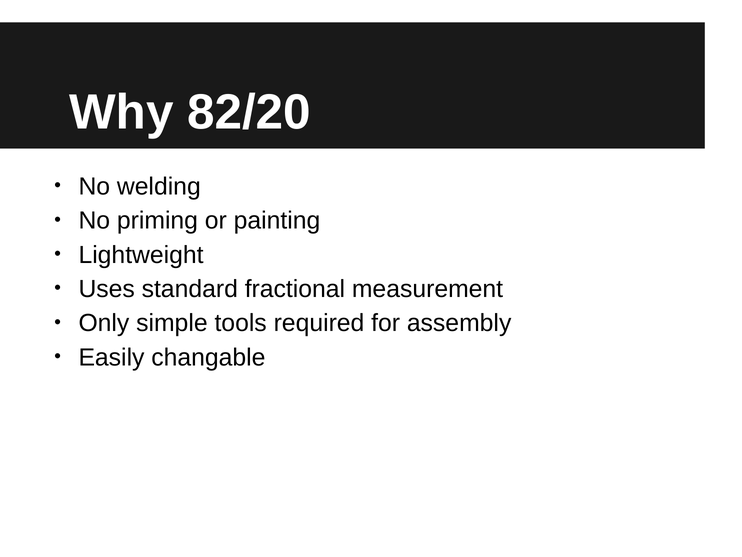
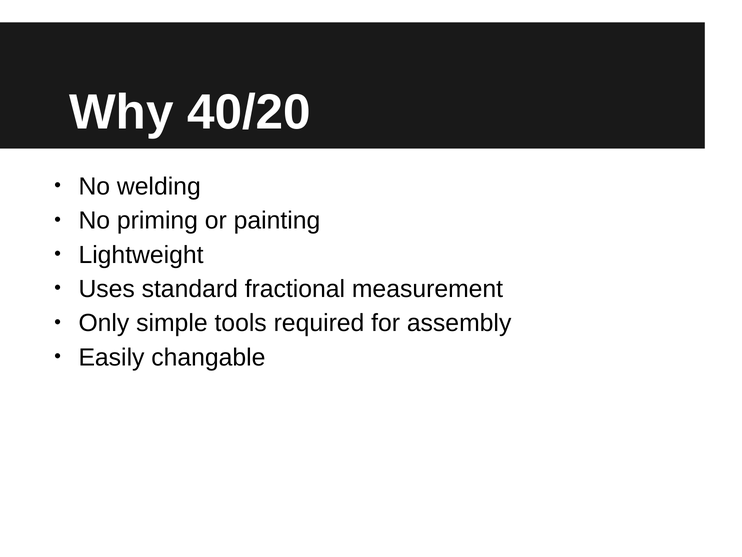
82/20: 82/20 -> 40/20
